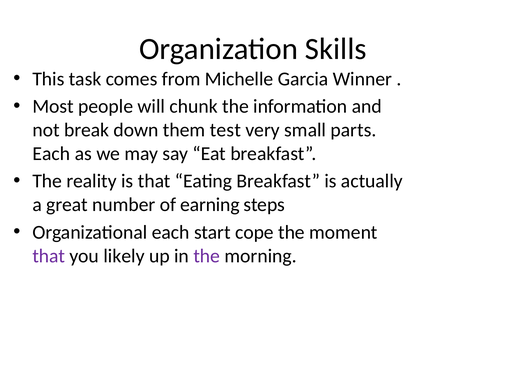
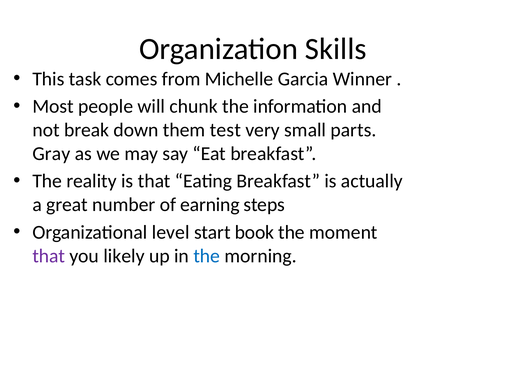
Each at (51, 154): Each -> Gray
Organizational each: each -> level
cope: cope -> book
the at (207, 256) colour: purple -> blue
